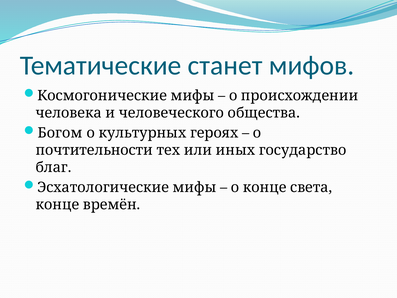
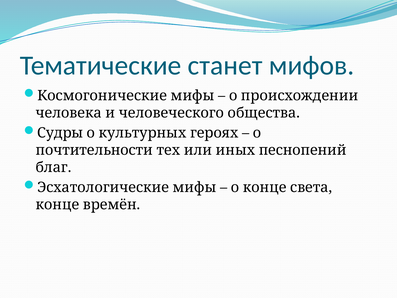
Богом: Богом -> Судры
государство: государство -> песнопений
